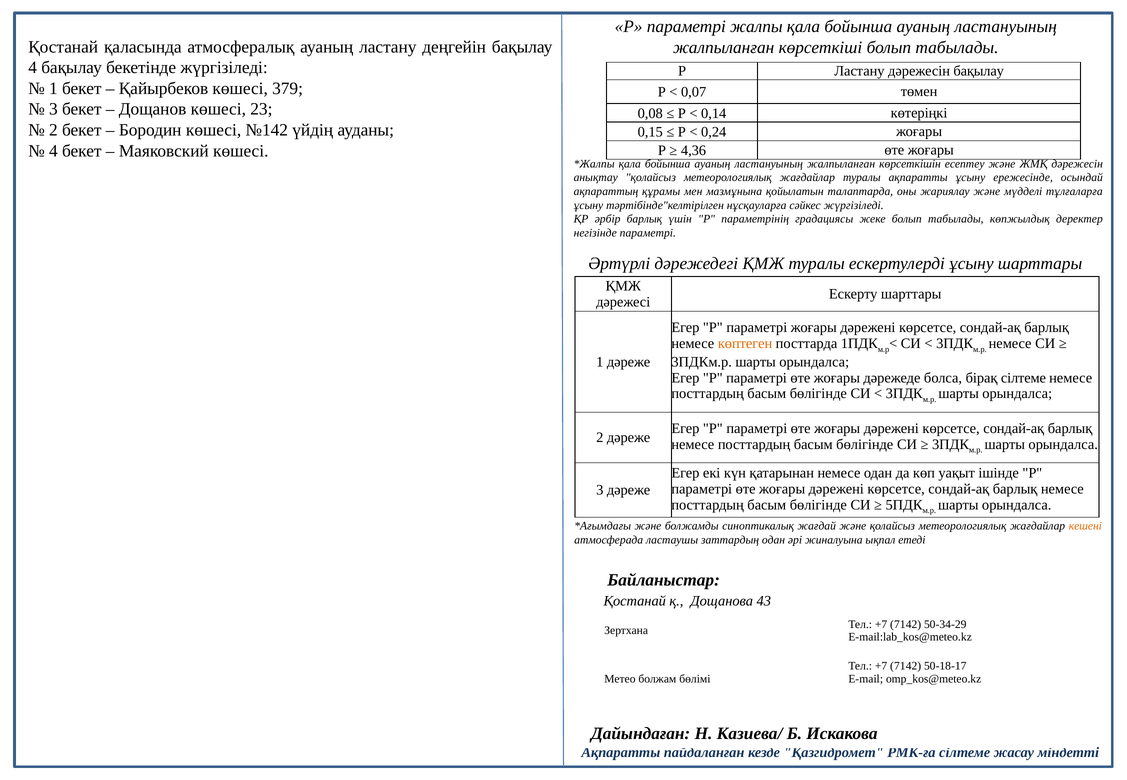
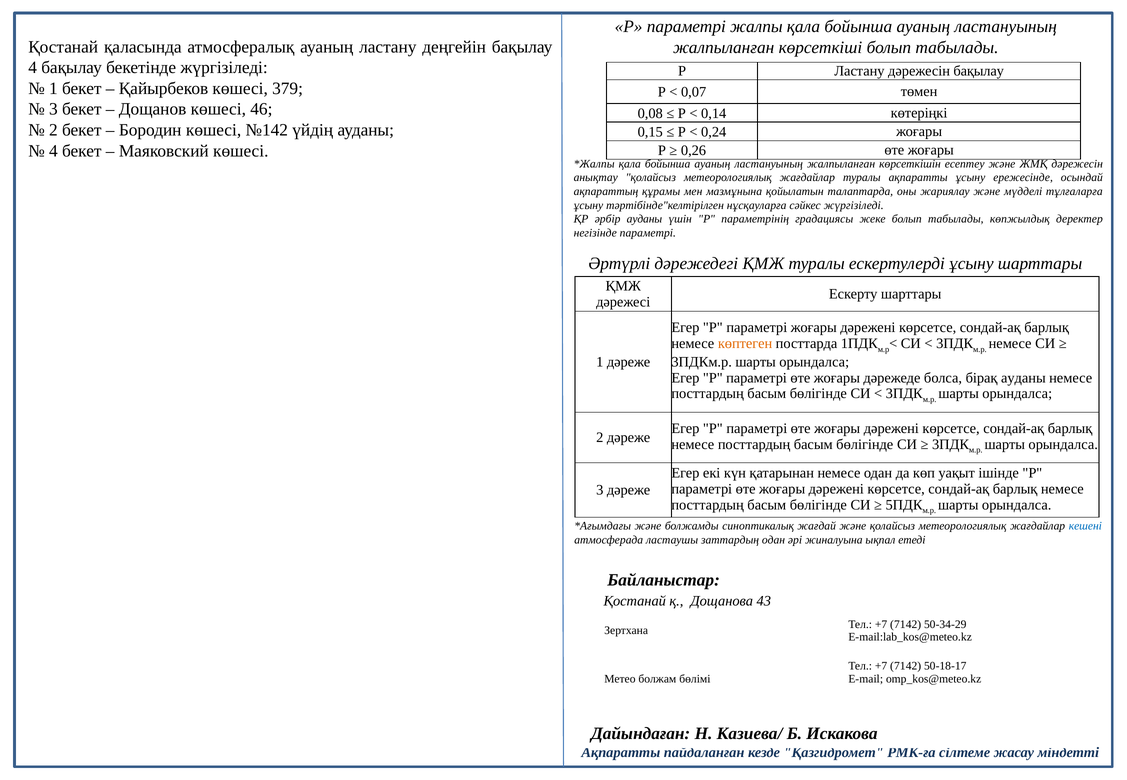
23: 23 -> 46
4,36: 4,36 -> 0,26
әрбір барлық: барлық -> ауданы
бірақ сілтеме: сілтеме -> ауданы
кешені colour: orange -> blue
